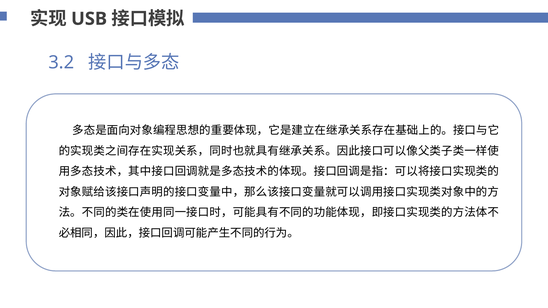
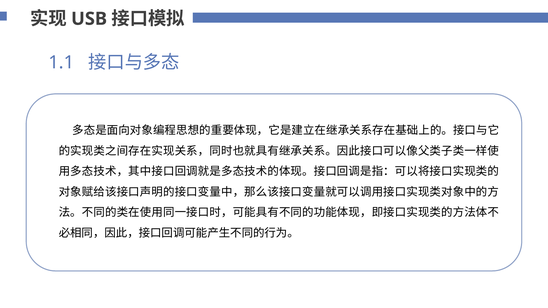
3.2: 3.2 -> 1.1
